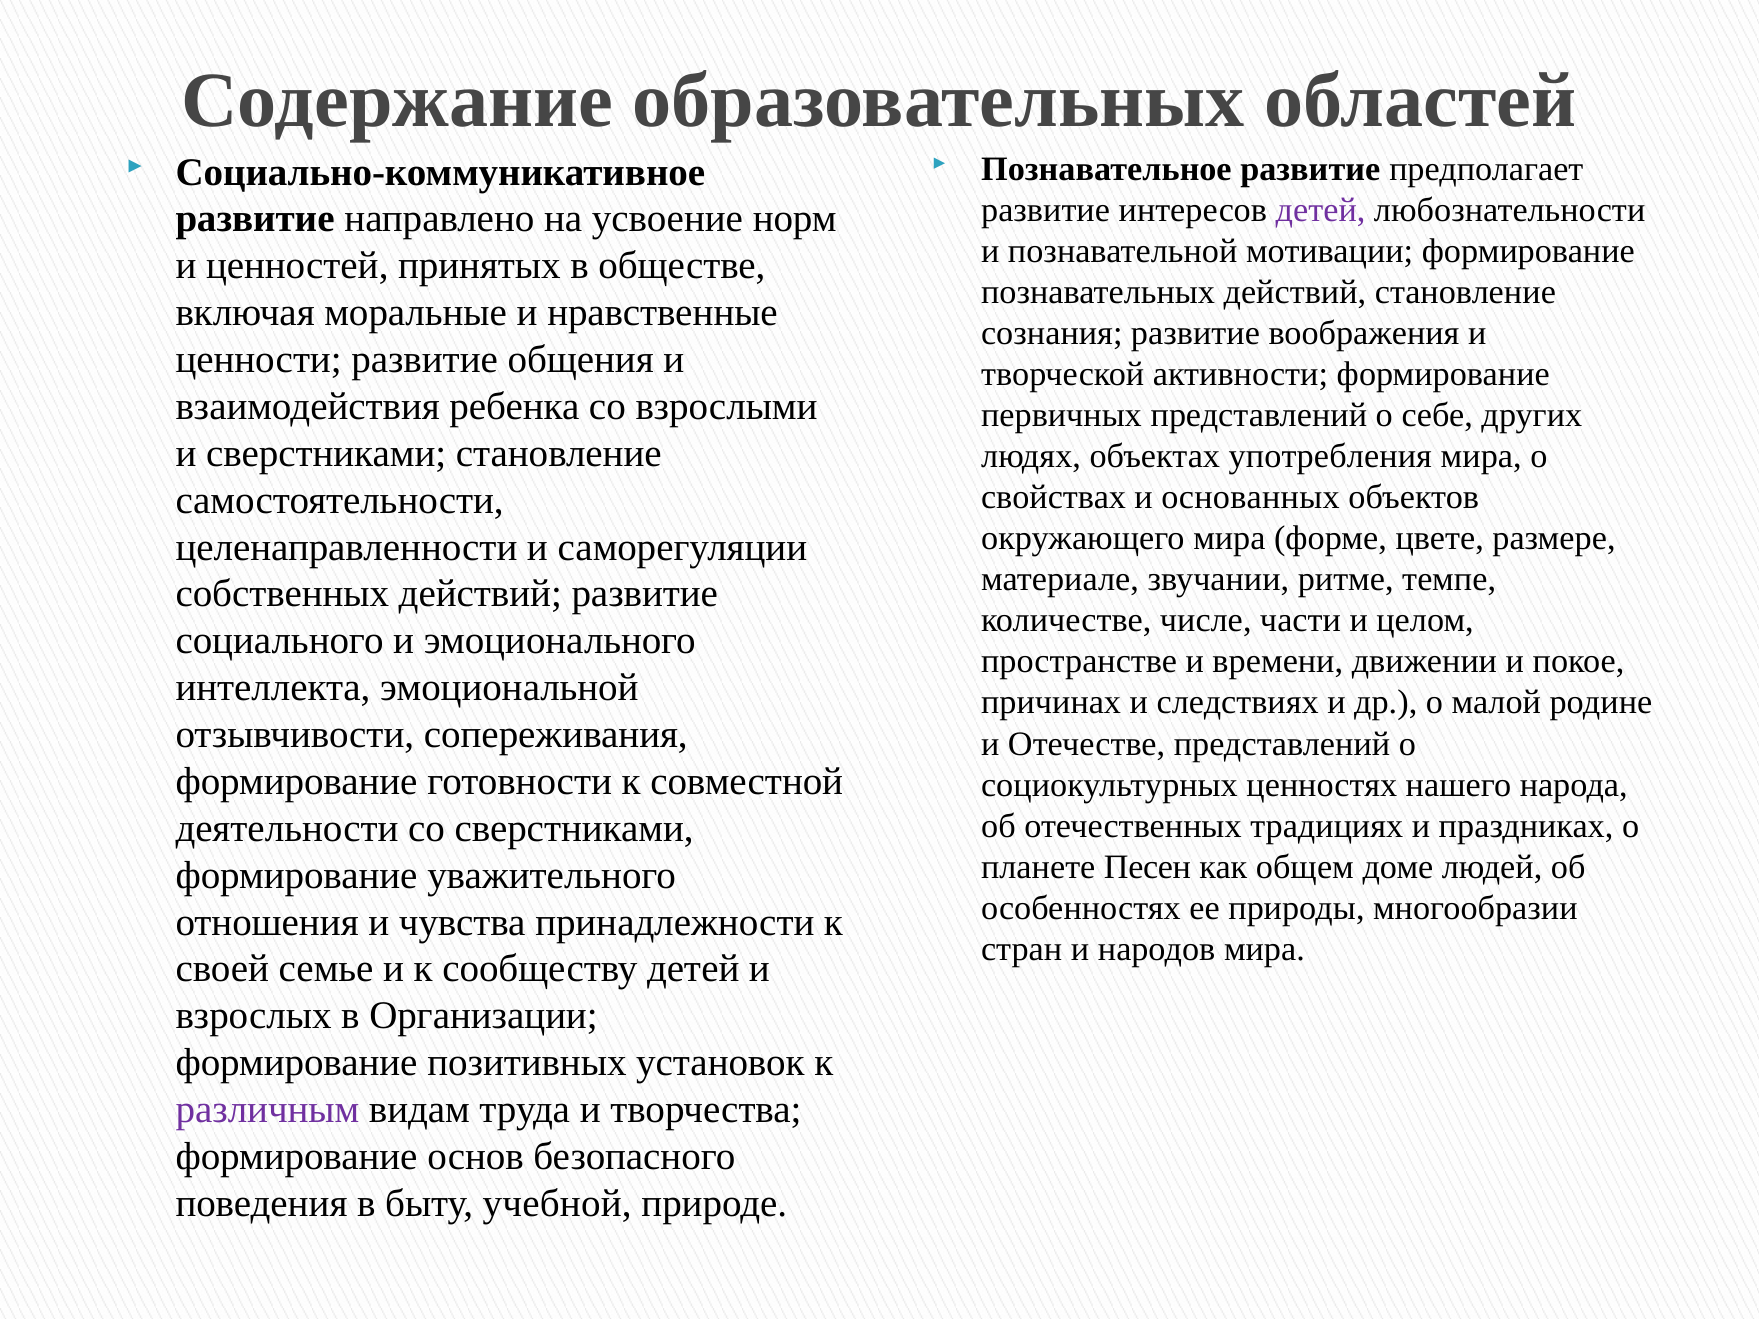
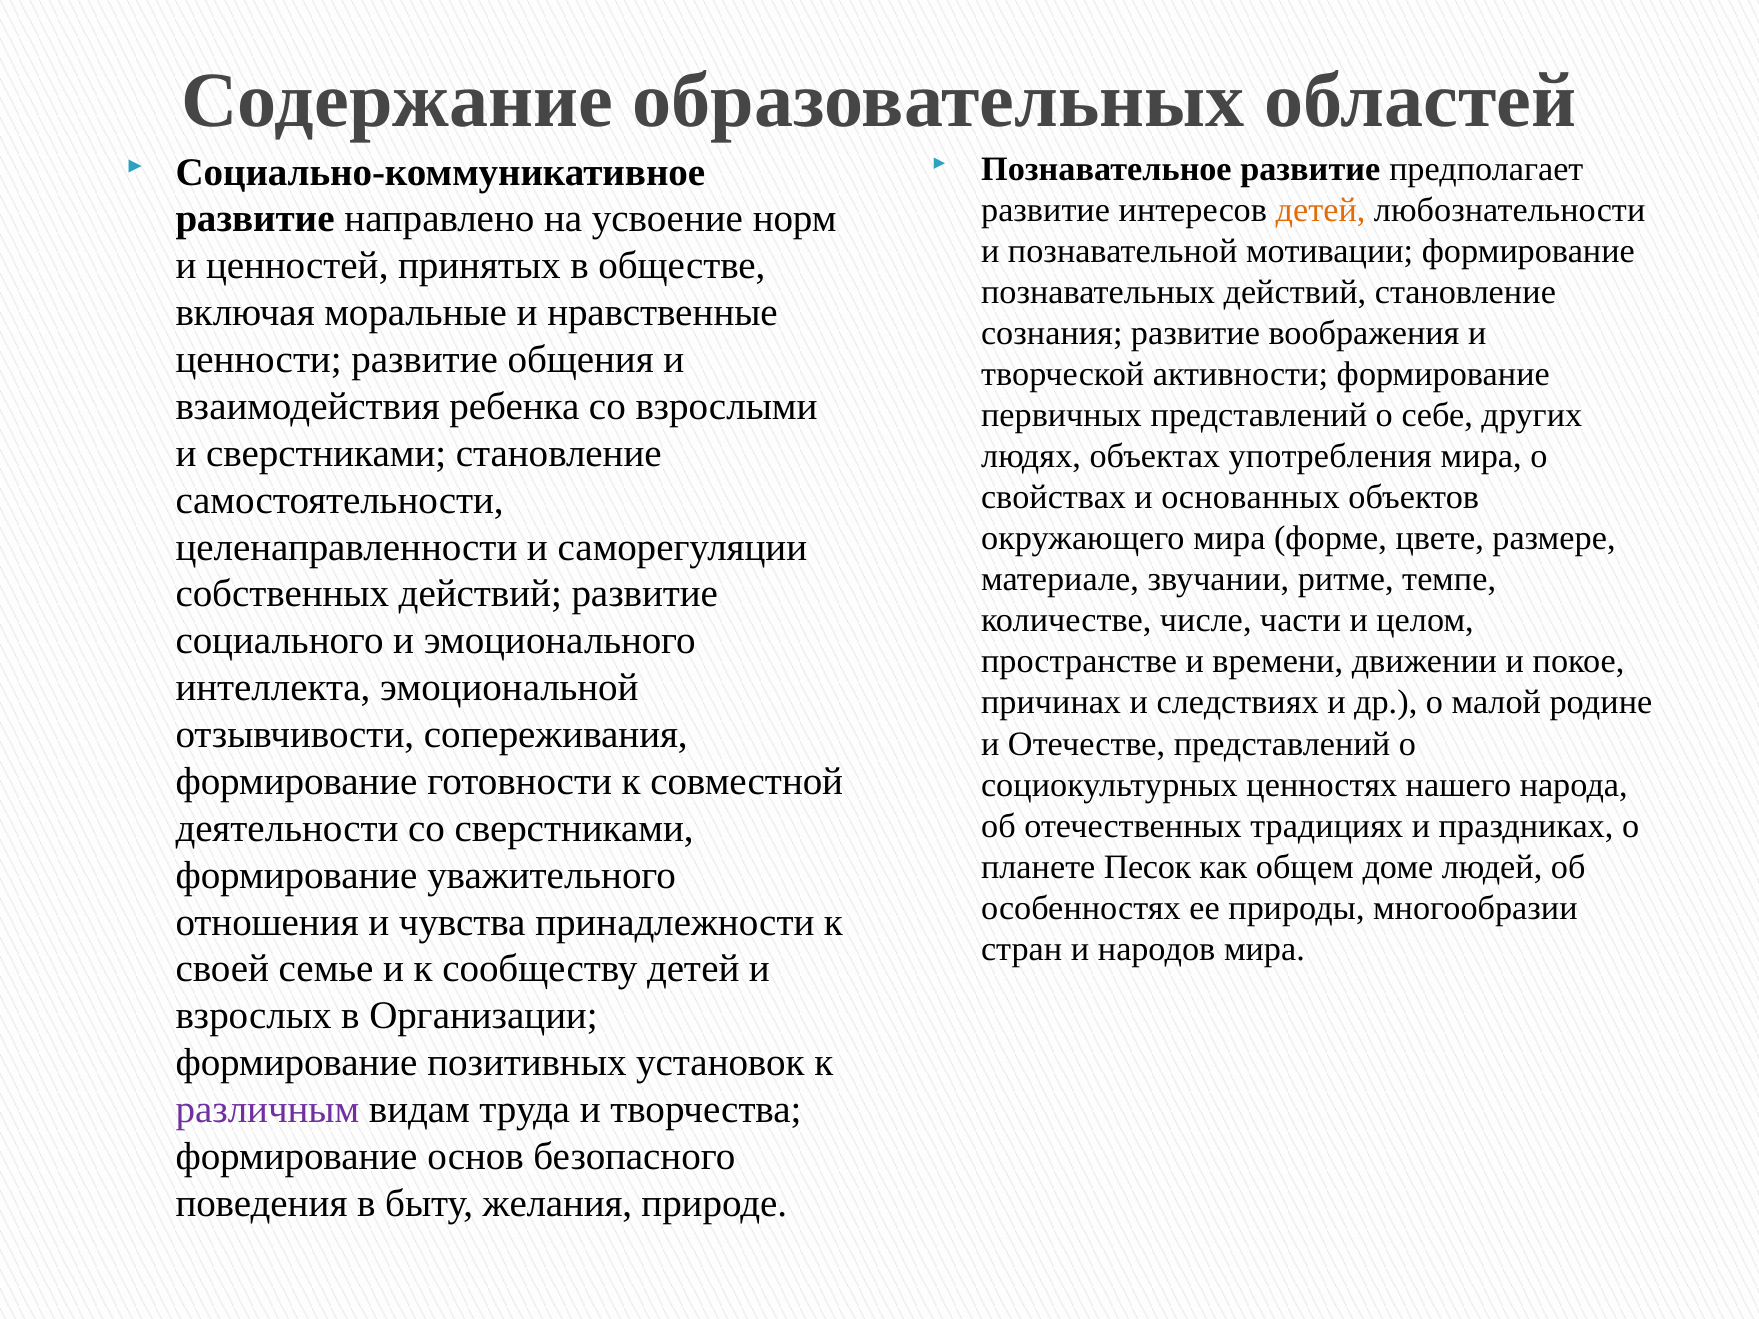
детей at (1321, 210) colour: purple -> orange
Песен: Песен -> Песок
учебной: учебной -> желания
